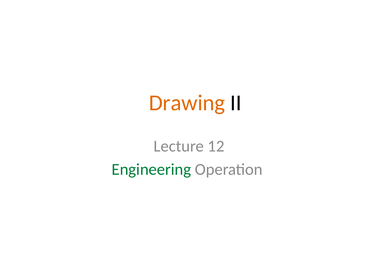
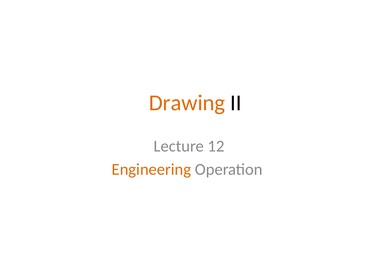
Engineering colour: green -> orange
